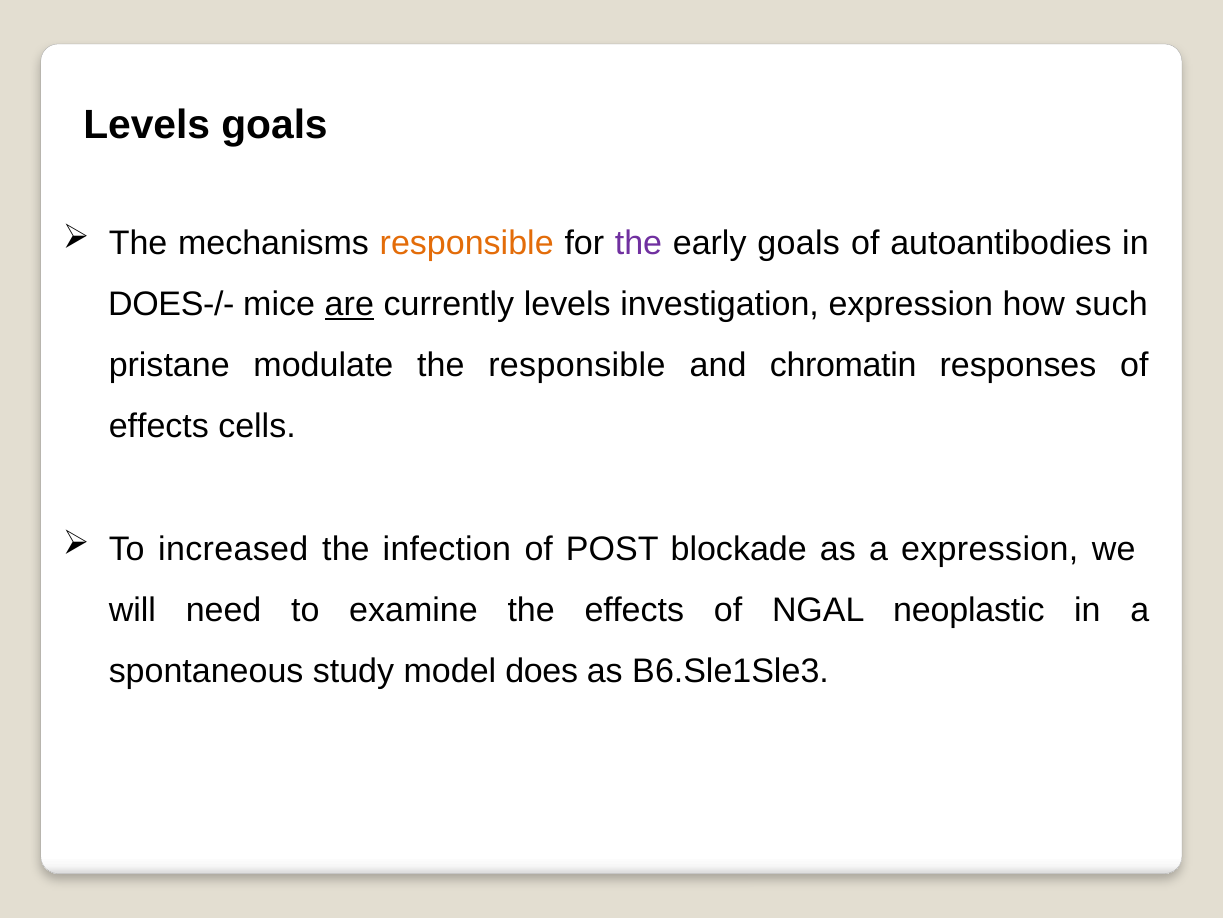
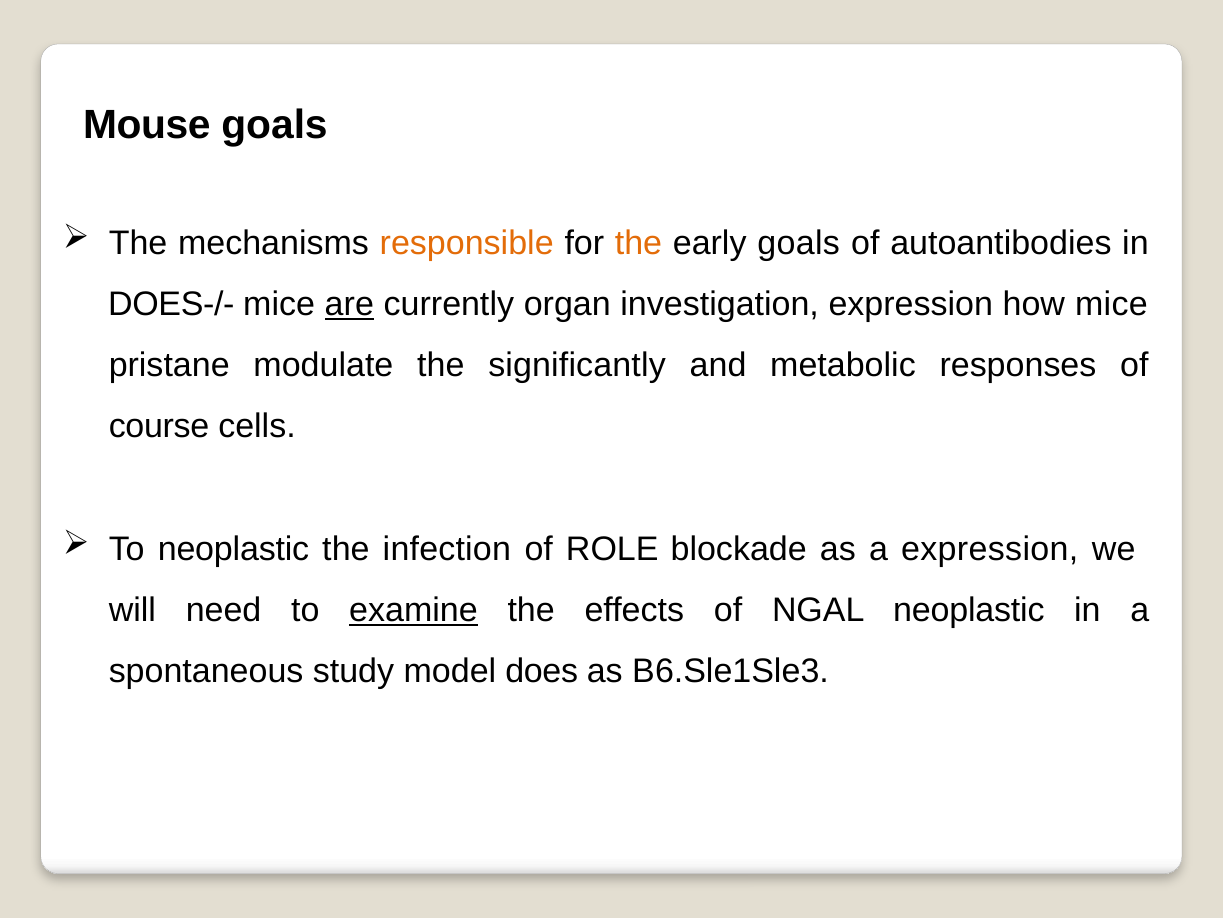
Levels at (147, 124): Levels -> Mouse
the at (638, 243) colour: purple -> orange
currently levels: levels -> organ
how such: such -> mice
the responsible: responsible -> significantly
chromatin: chromatin -> metabolic
effects at (159, 426): effects -> course
To increased: increased -> neoplastic
POST: POST -> ROLE
examine underline: none -> present
